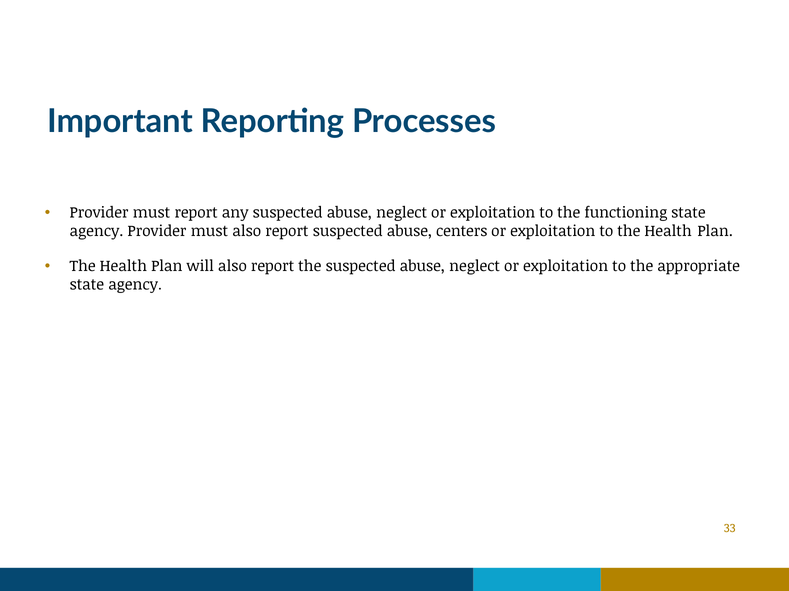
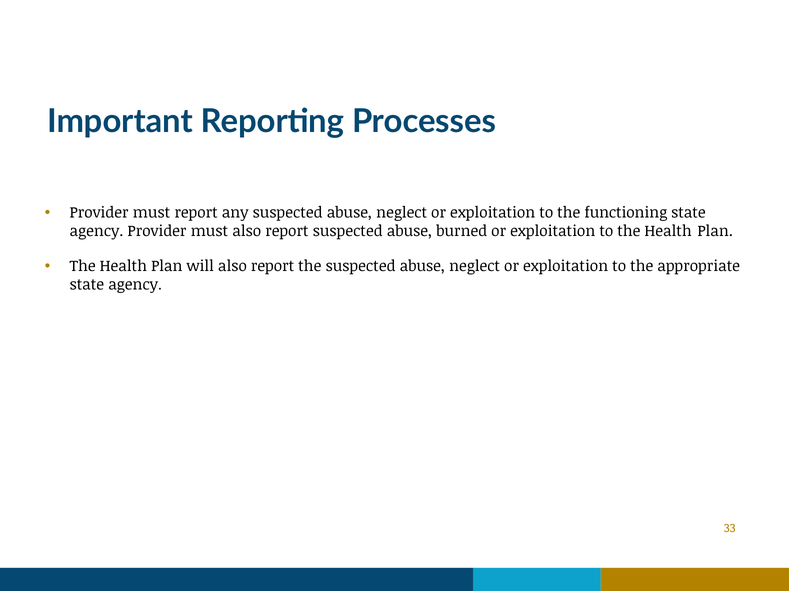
centers: centers -> burned
